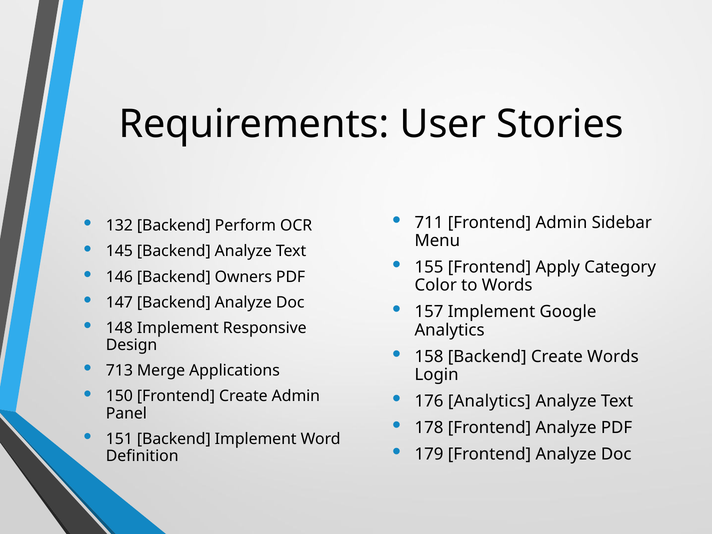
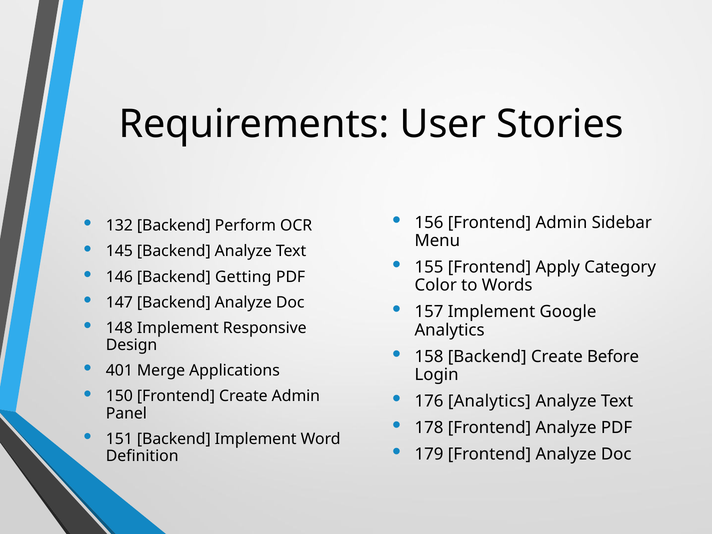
711: 711 -> 156
Owners: Owners -> Getting
Create Words: Words -> Before
713: 713 -> 401
